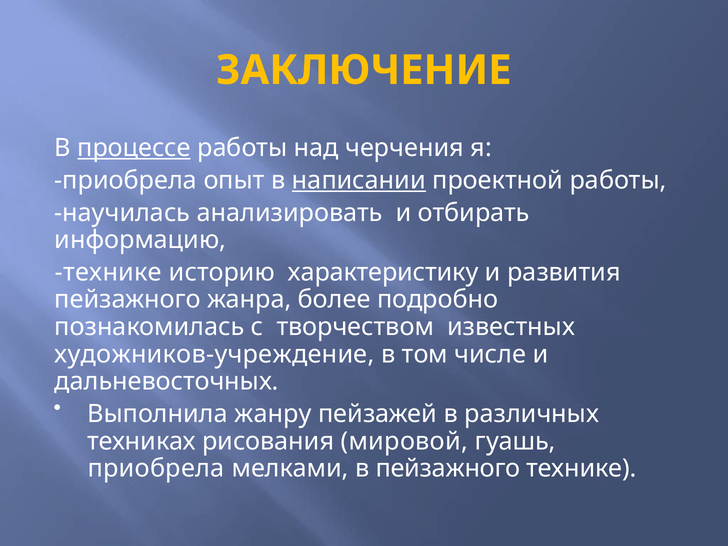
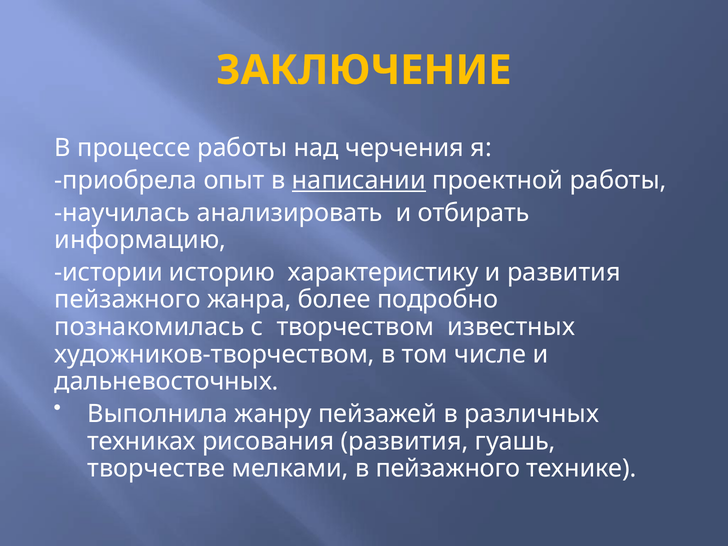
процессе underline: present -> none
технике at (108, 272): технике -> истории
художников-учреждение: художников-учреждение -> художников-творчеством
рисования мировой: мировой -> развития
приобрела at (156, 468): приобрела -> творчестве
